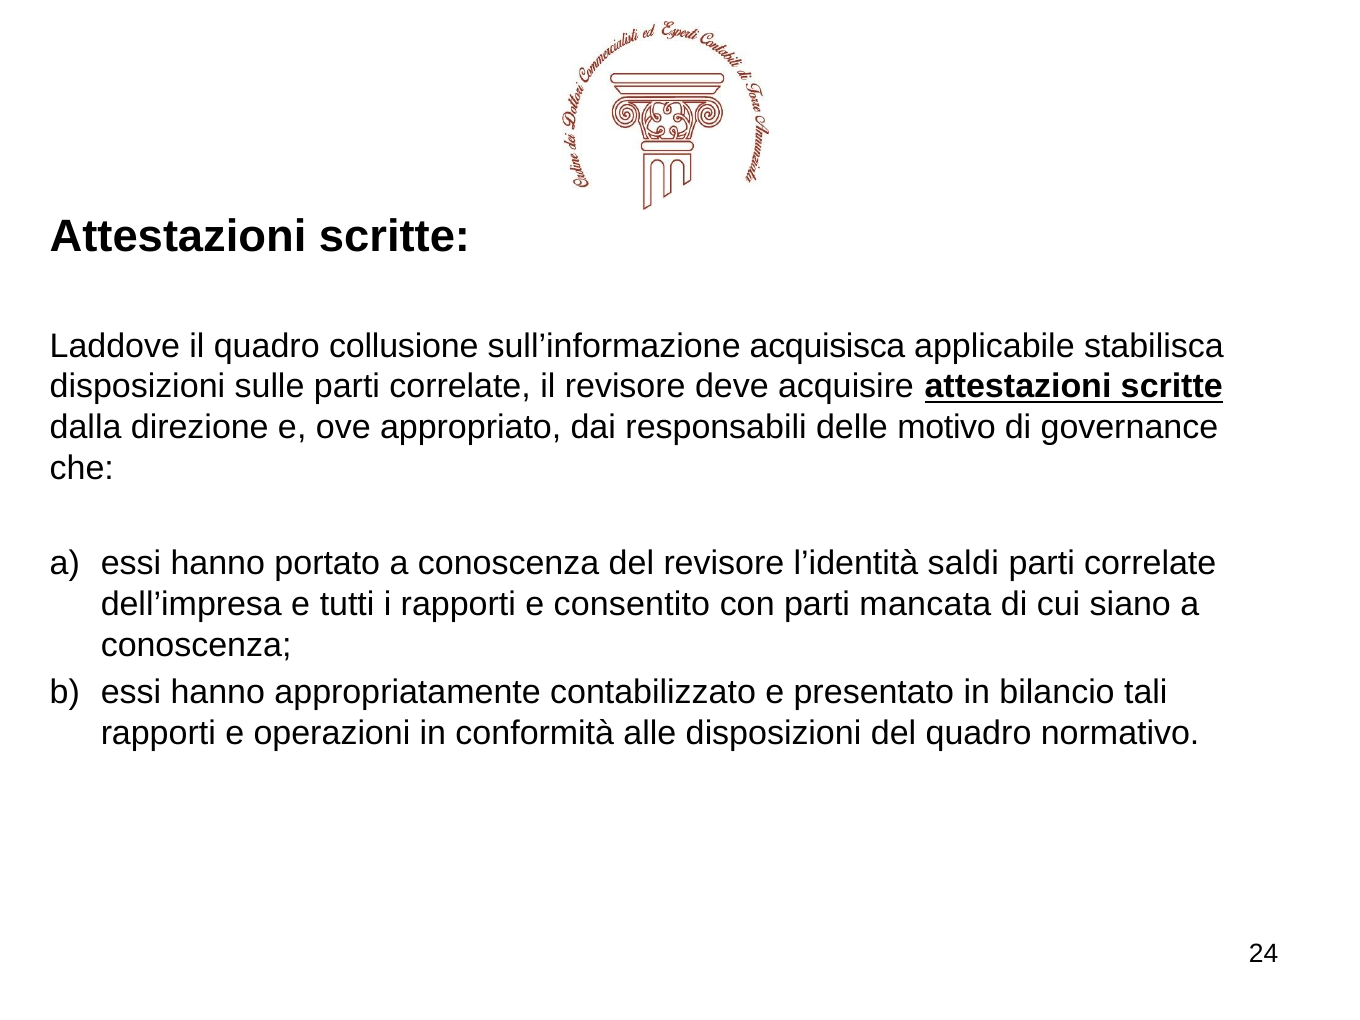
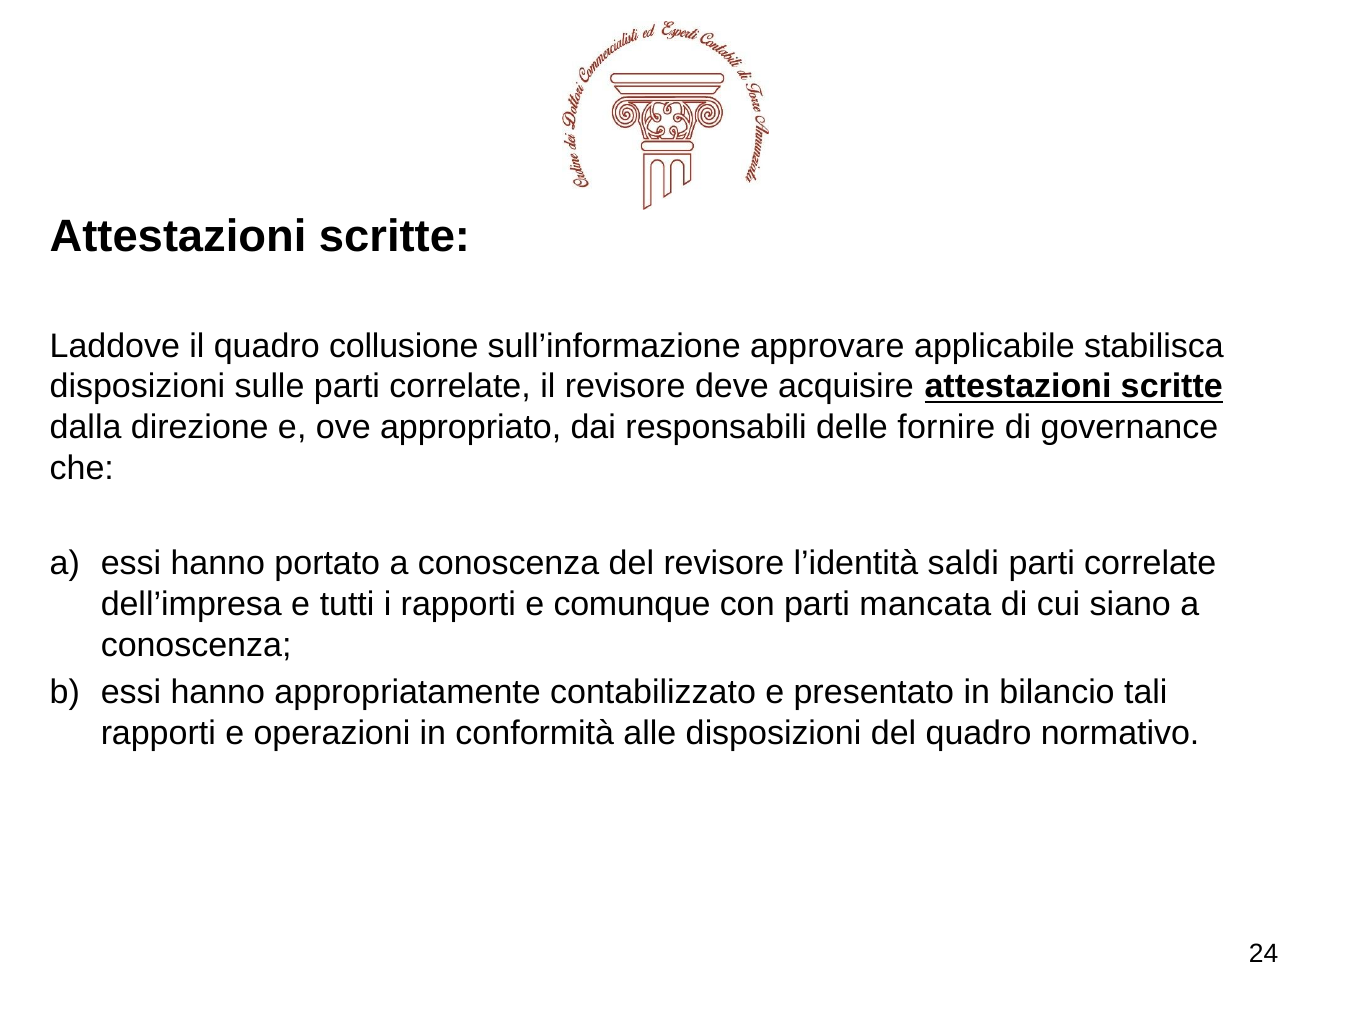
acquisisca: acquisisca -> approvare
motivo: motivo -> fornire
consentito: consentito -> comunque
